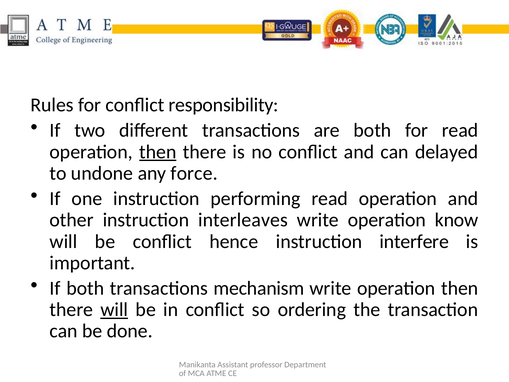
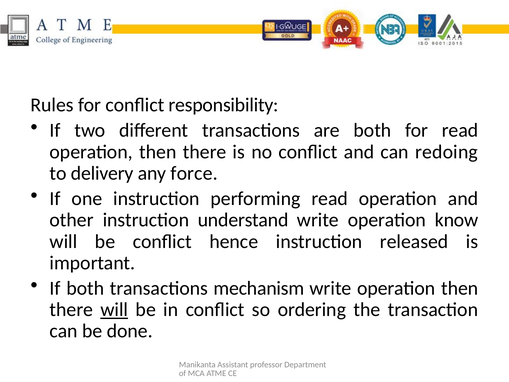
then at (158, 152) underline: present -> none
delayed: delayed -> redoing
undone: undone -> delivery
interleaves: interleaves -> understand
interfere: interfere -> released
